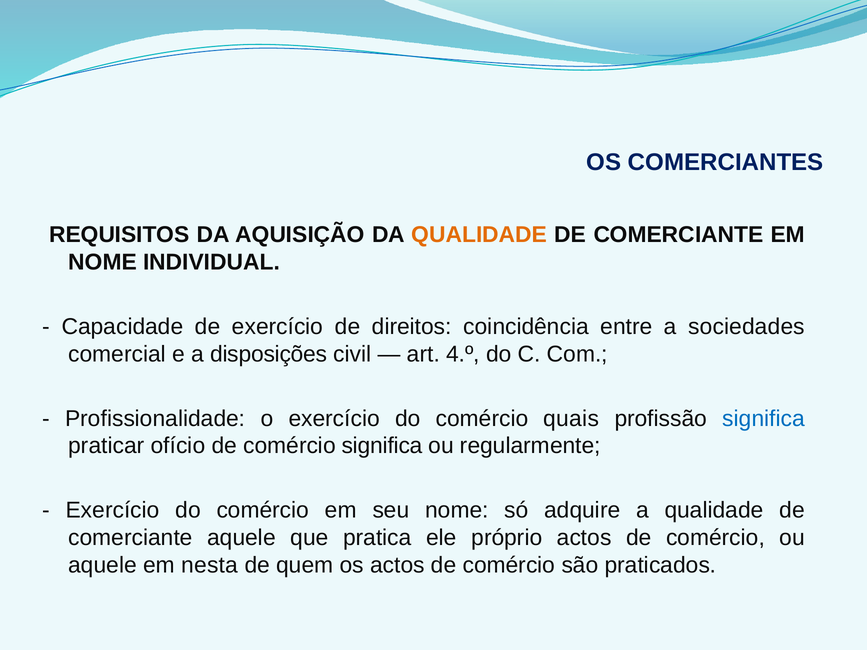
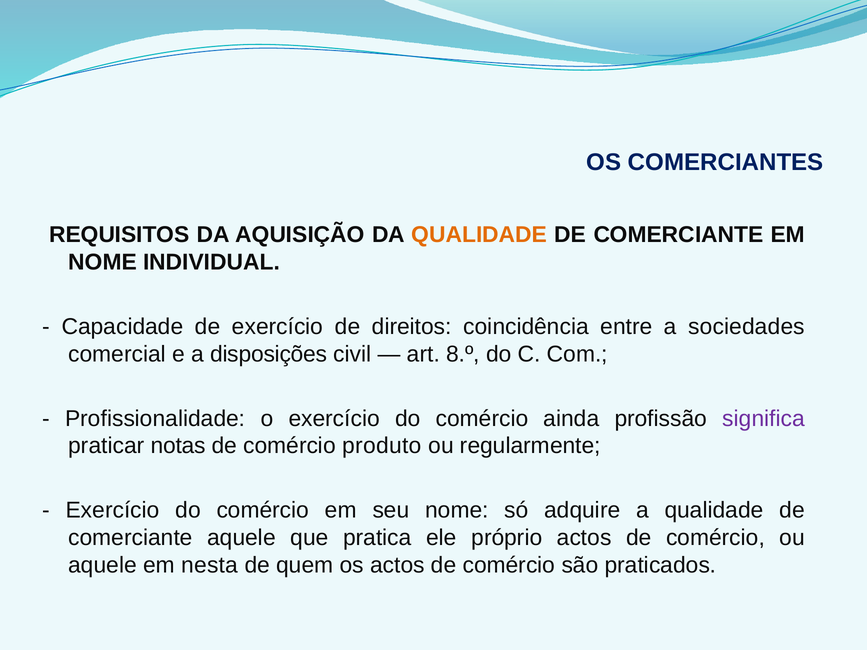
4.º: 4.º -> 8.º
quais: quais -> ainda
significa at (764, 419) colour: blue -> purple
ofício: ofício -> notas
comércio significa: significa -> produto
